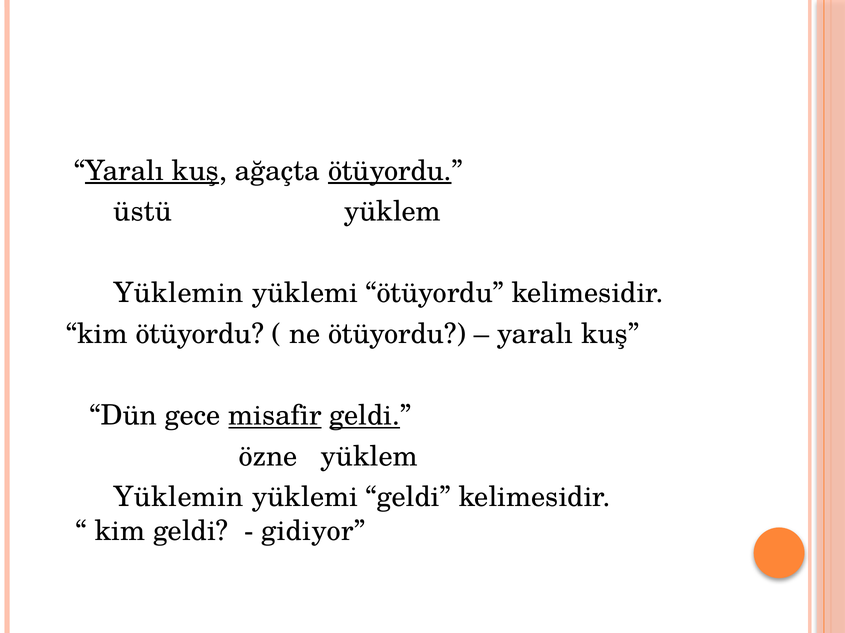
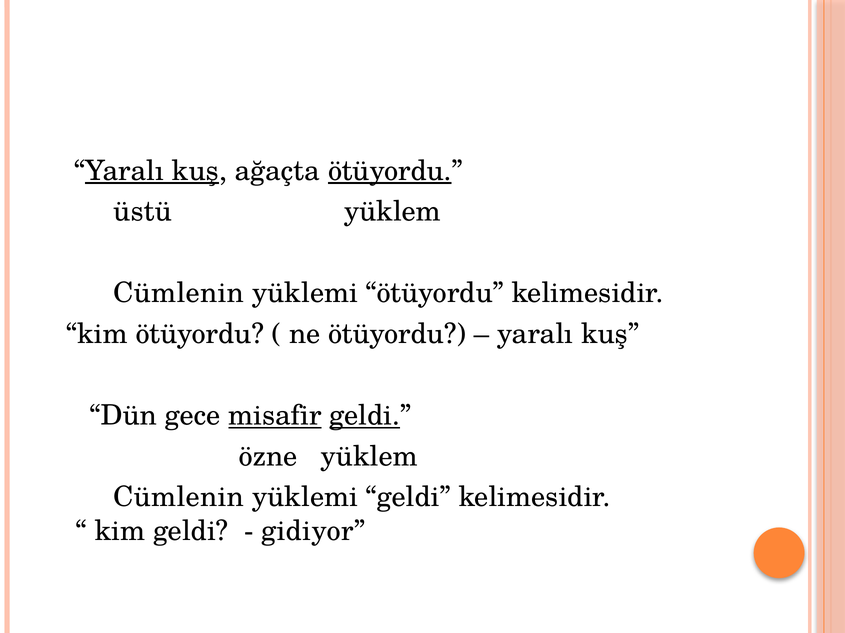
Yüklemin at (179, 294): Yüklemin -> Cümlenin
Yüklemin at (179, 498): Yüklemin -> Cümlenin
